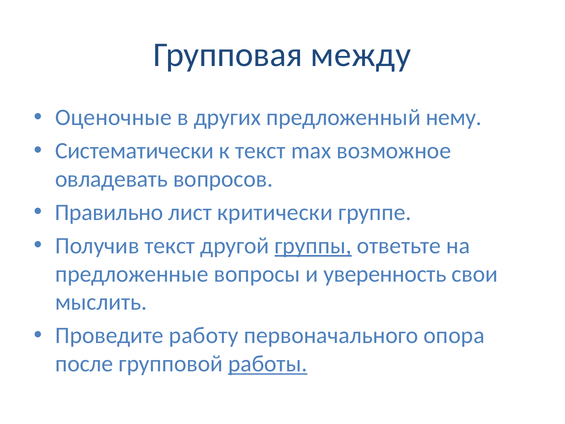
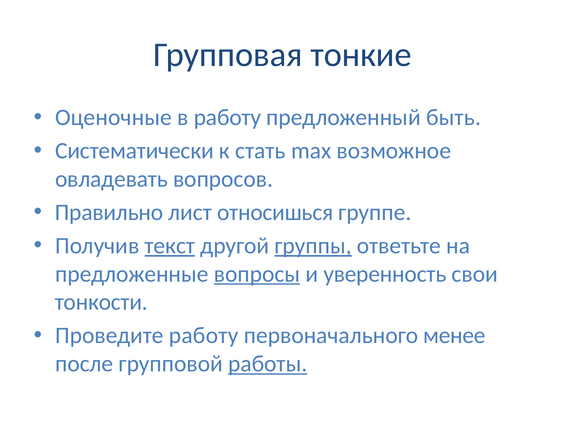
между: между -> тонкие
в других: других -> работу
нему: нему -> быть
к текст: текст -> стать
критически: критически -> относишься
текст at (170, 246) underline: none -> present
вопросы underline: none -> present
мыслить: мыслить -> тонкости
опора: опора -> менее
